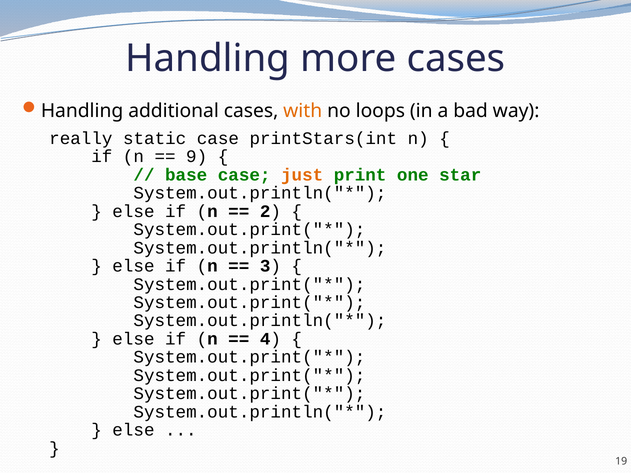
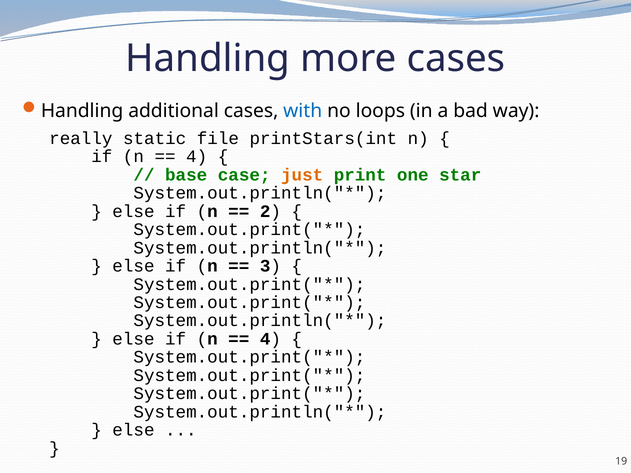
with colour: orange -> blue
static case: case -> file
9 at (197, 157): 9 -> 4
